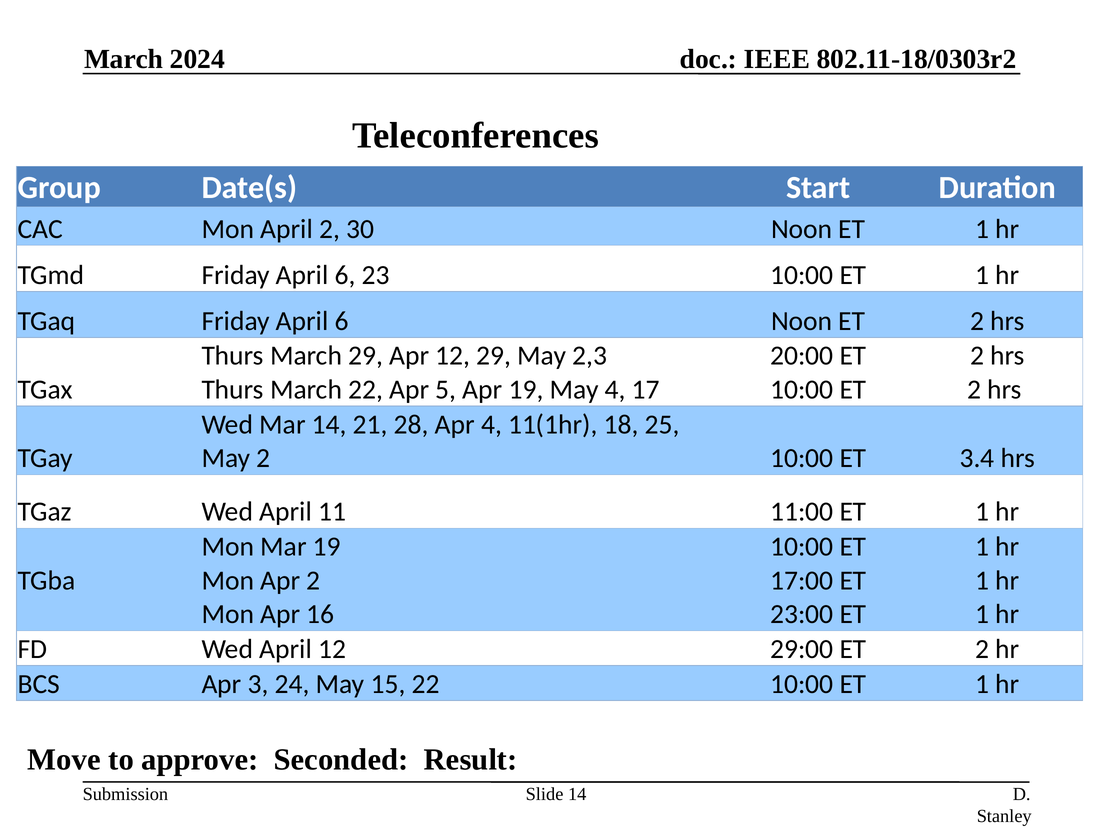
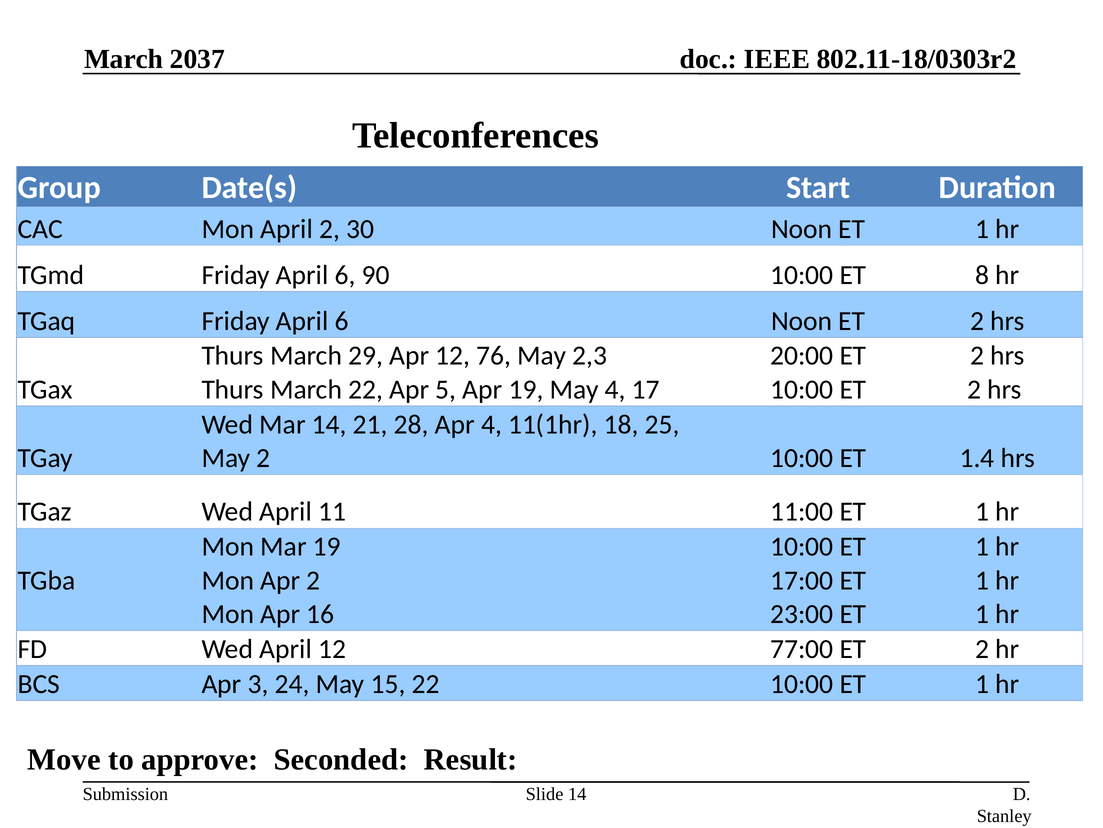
2024: 2024 -> 2037
23: 23 -> 90
1 at (982, 275): 1 -> 8
12 29: 29 -> 76
3.4: 3.4 -> 1.4
29:00: 29:00 -> 77:00
